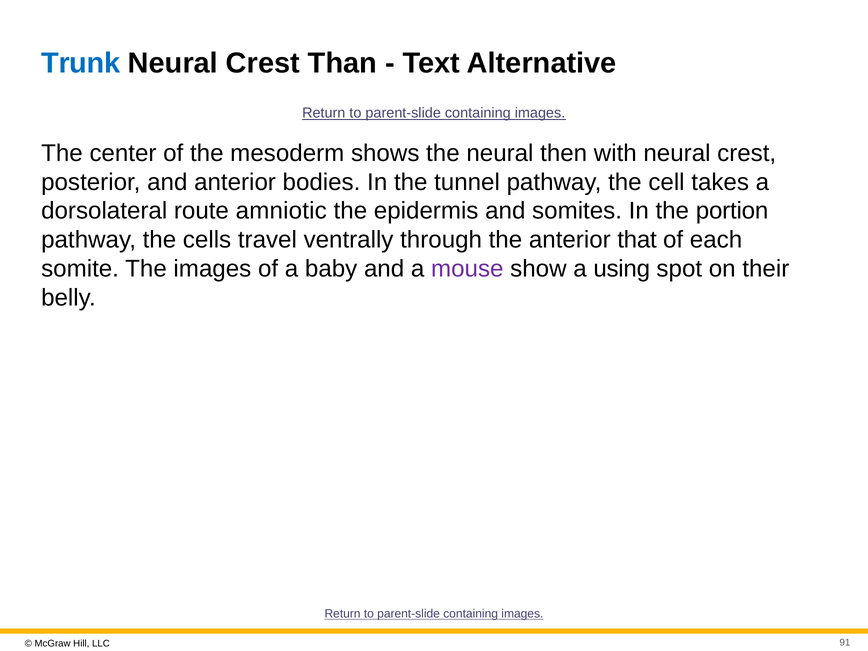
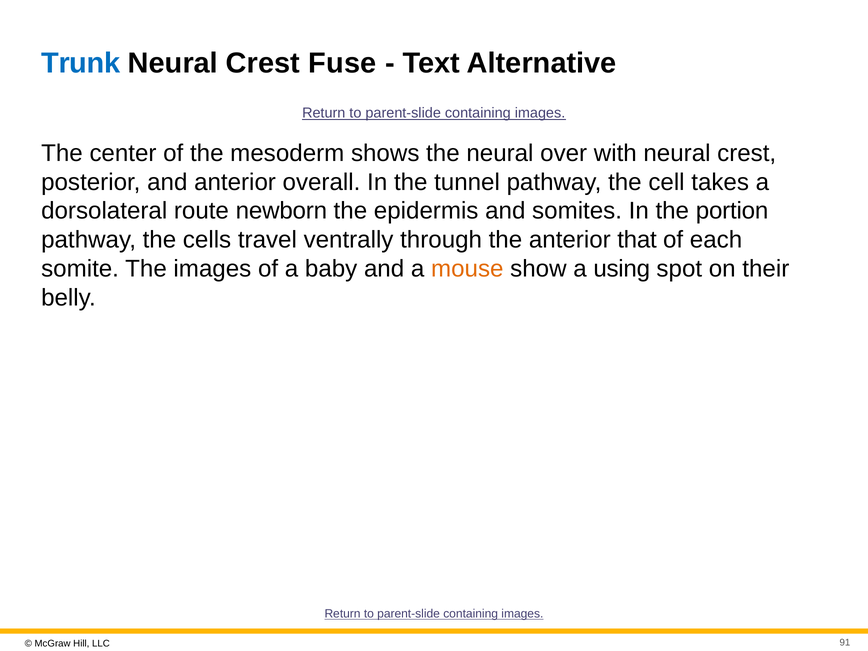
Than: Than -> Fuse
then: then -> over
bodies: bodies -> overall
amniotic: amniotic -> newborn
mouse colour: purple -> orange
